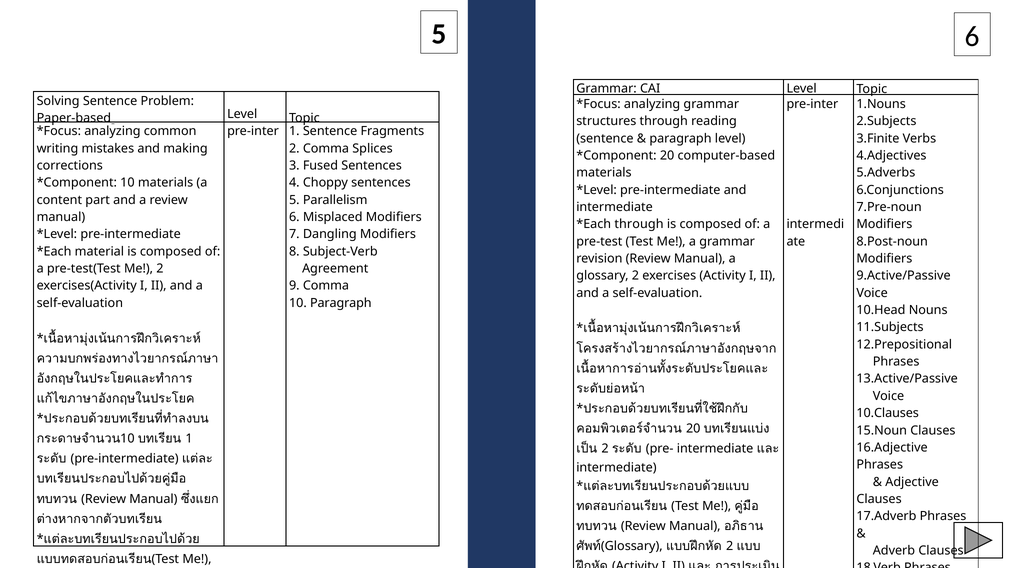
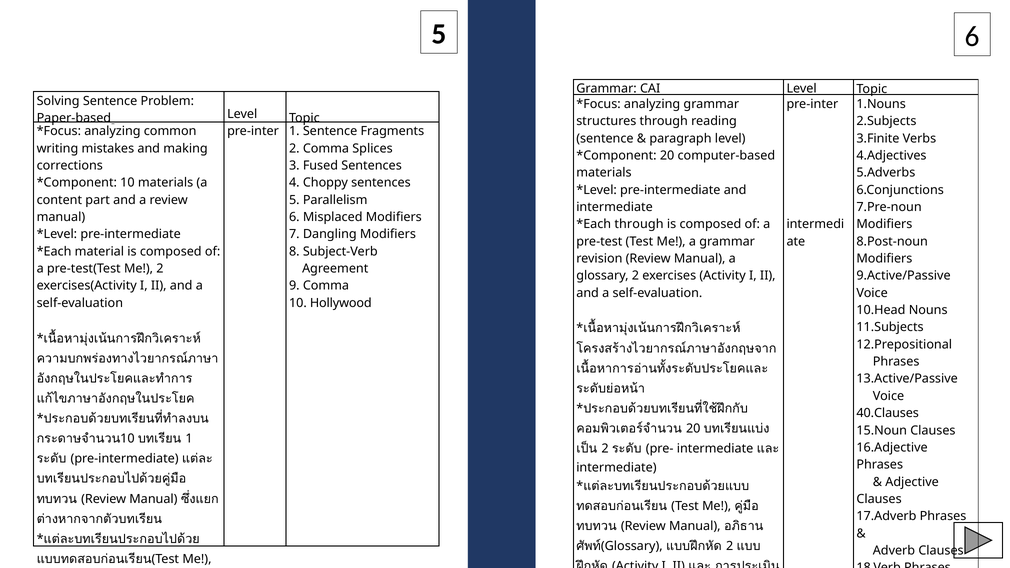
10 Paragraph: Paragraph -> Hollywood
10.Clauses: 10.Clauses -> 40.Clauses
